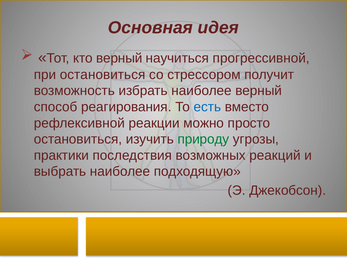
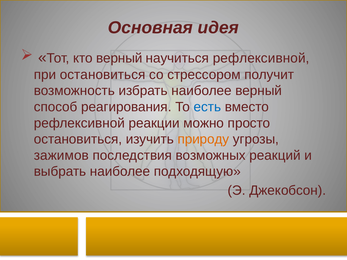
научиться прогрессивной: прогрессивной -> рефлексивной
природу colour: green -> orange
практики: практики -> зажимов
